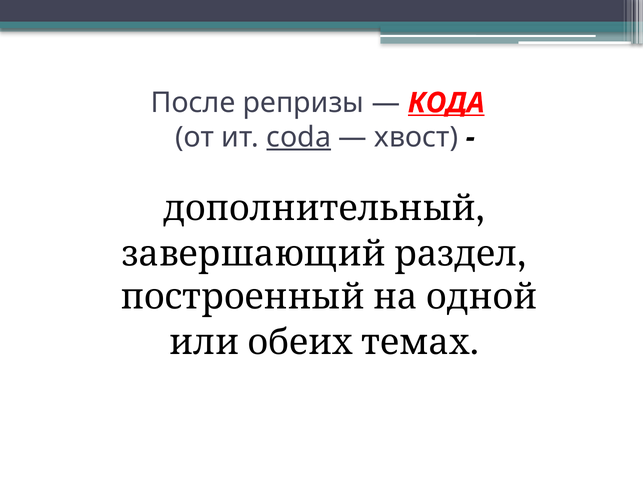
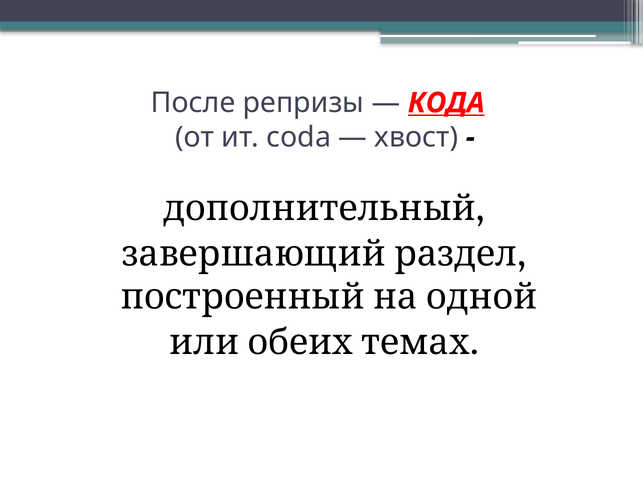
coda underline: present -> none
